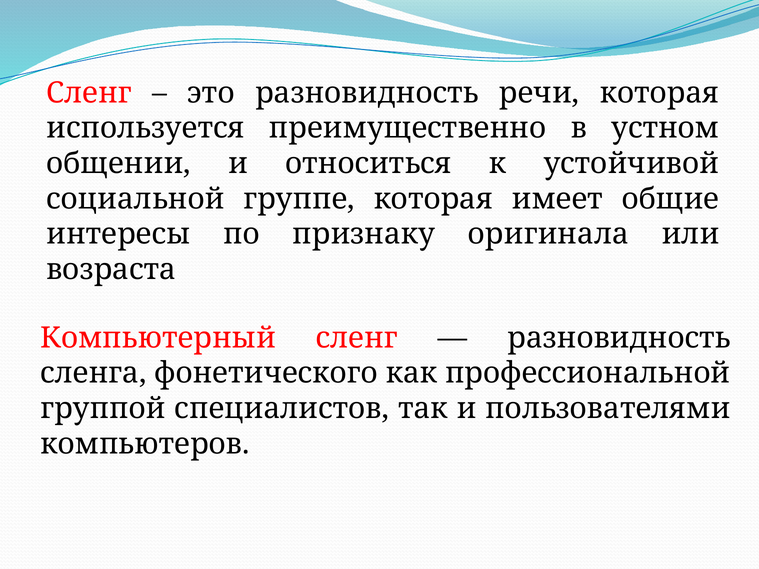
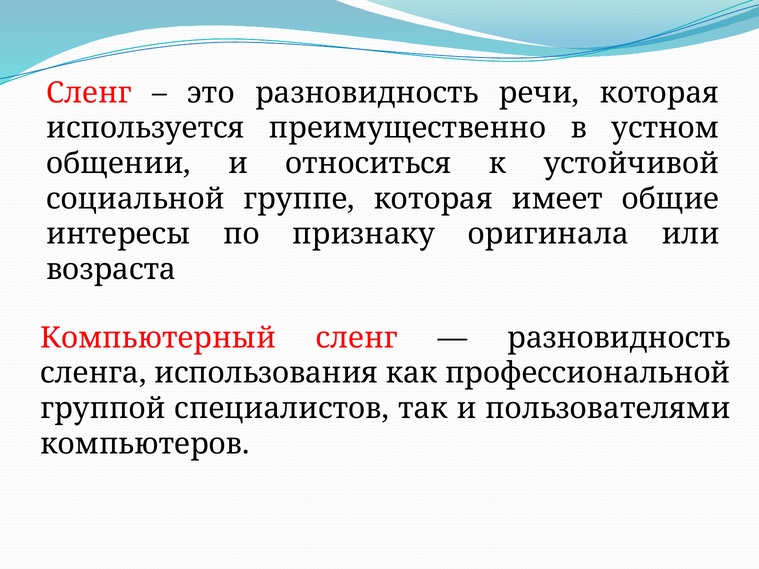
фонетического: фонетического -> использования
